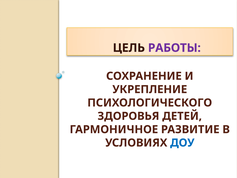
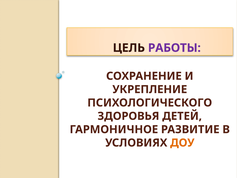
ДОУ colour: blue -> orange
